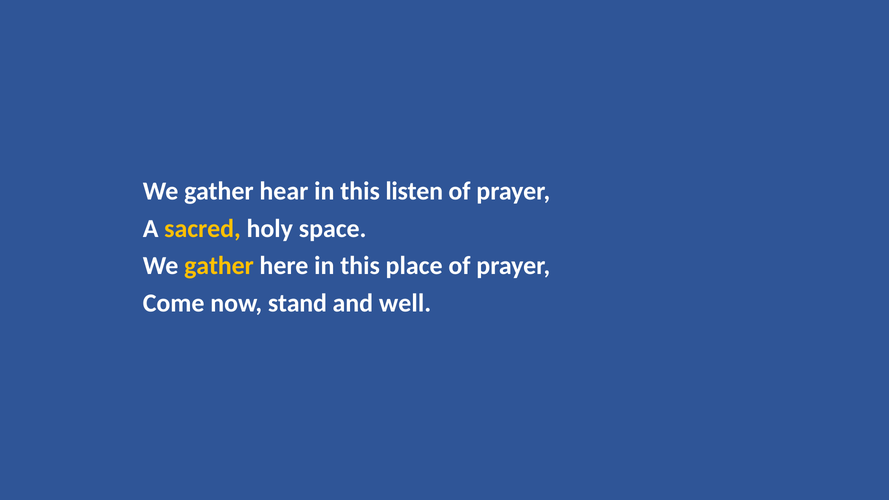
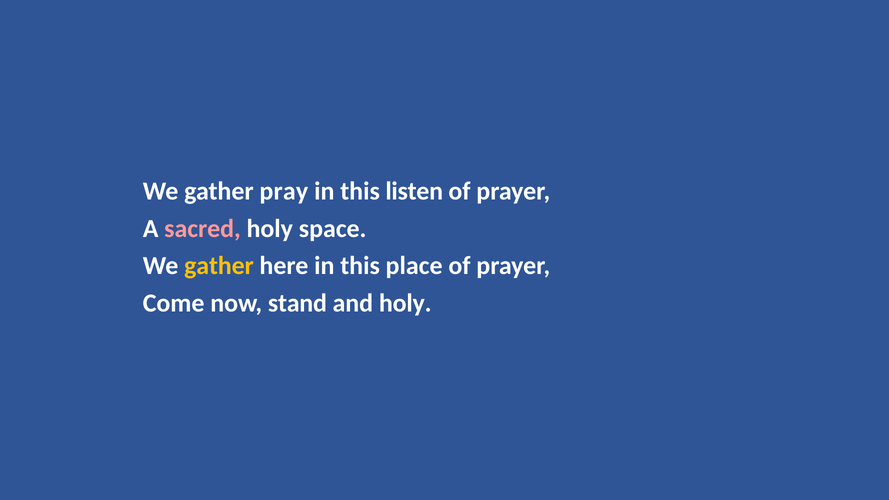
hear: hear -> pray
sacred colour: yellow -> pink
and well: well -> holy
